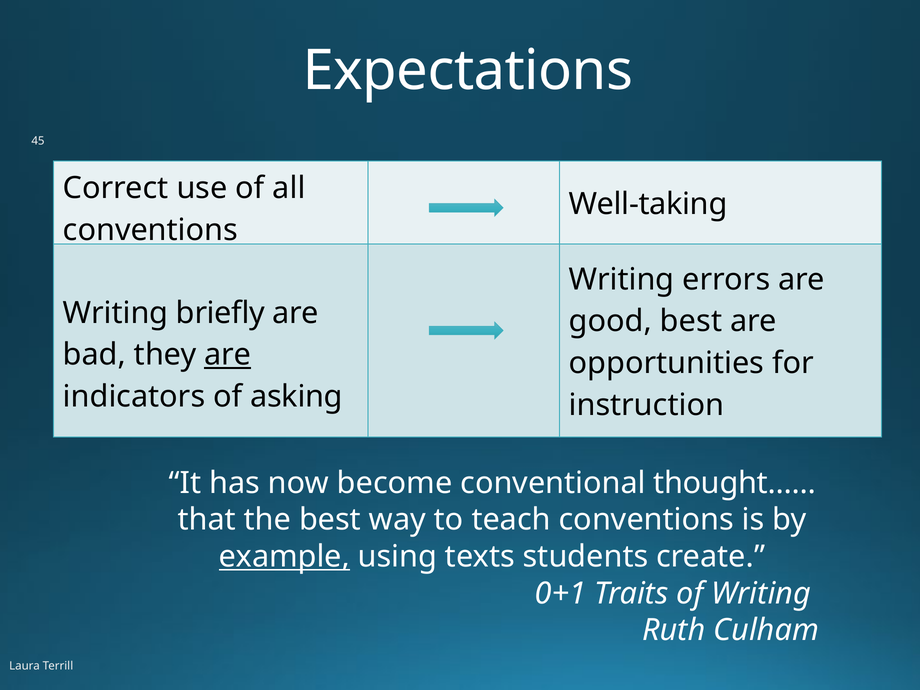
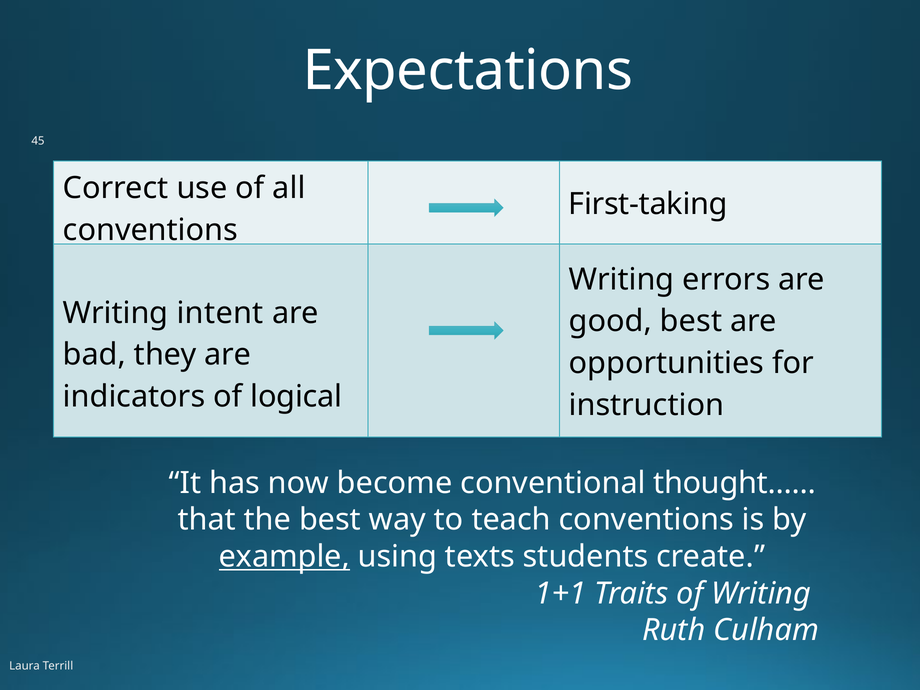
Well-taking: Well-taking -> First-taking
briefly: briefly -> intent
are at (228, 355) underline: present -> none
asking: asking -> logical
0+1: 0+1 -> 1+1
